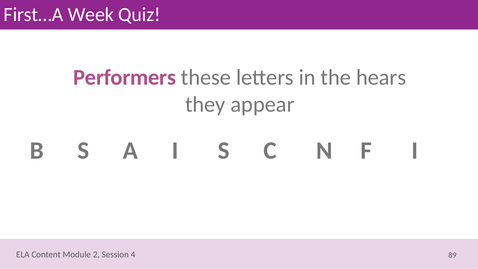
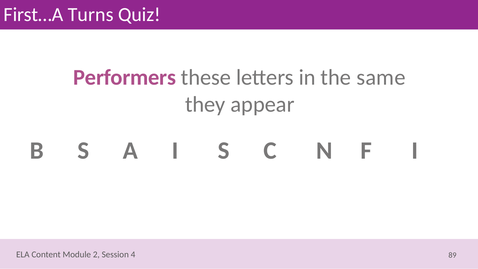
Week: Week -> Turns
hears: hears -> same
